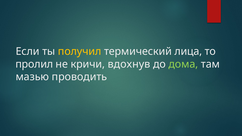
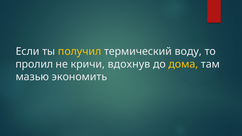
лица: лица -> воду
дома colour: light green -> yellow
проводить: проводить -> экономить
